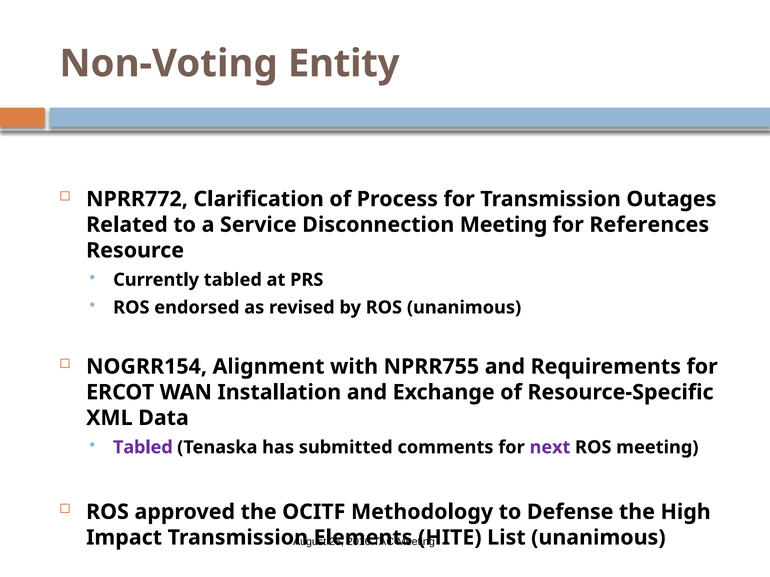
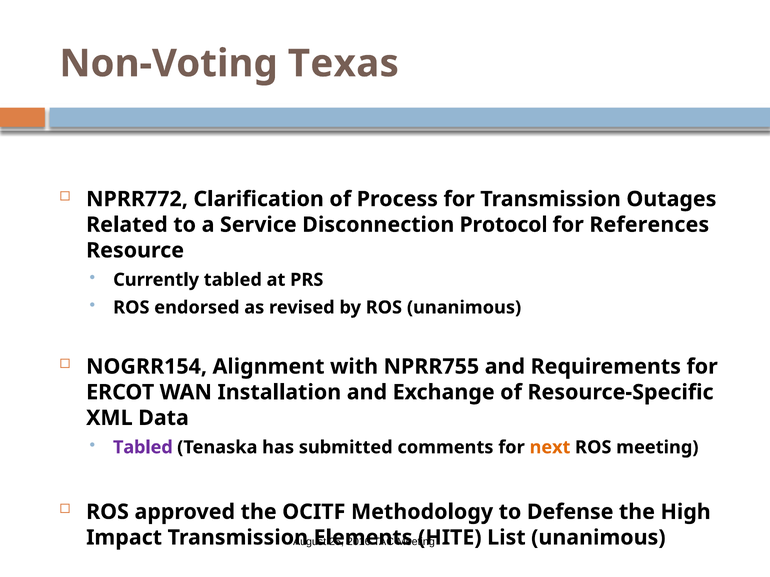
Entity: Entity -> Texas
Disconnection Meeting: Meeting -> Protocol
next colour: purple -> orange
